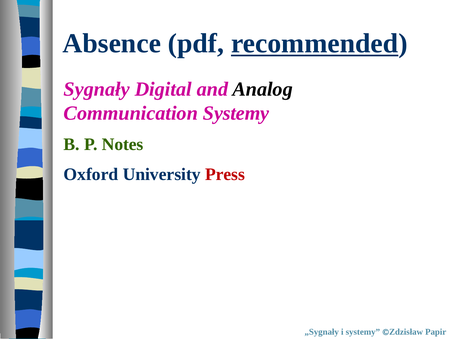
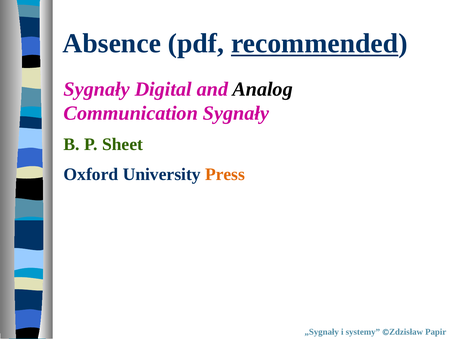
Communication Systemy: Systemy -> Sygnały
Notes: Notes -> Sheet
Press colour: red -> orange
